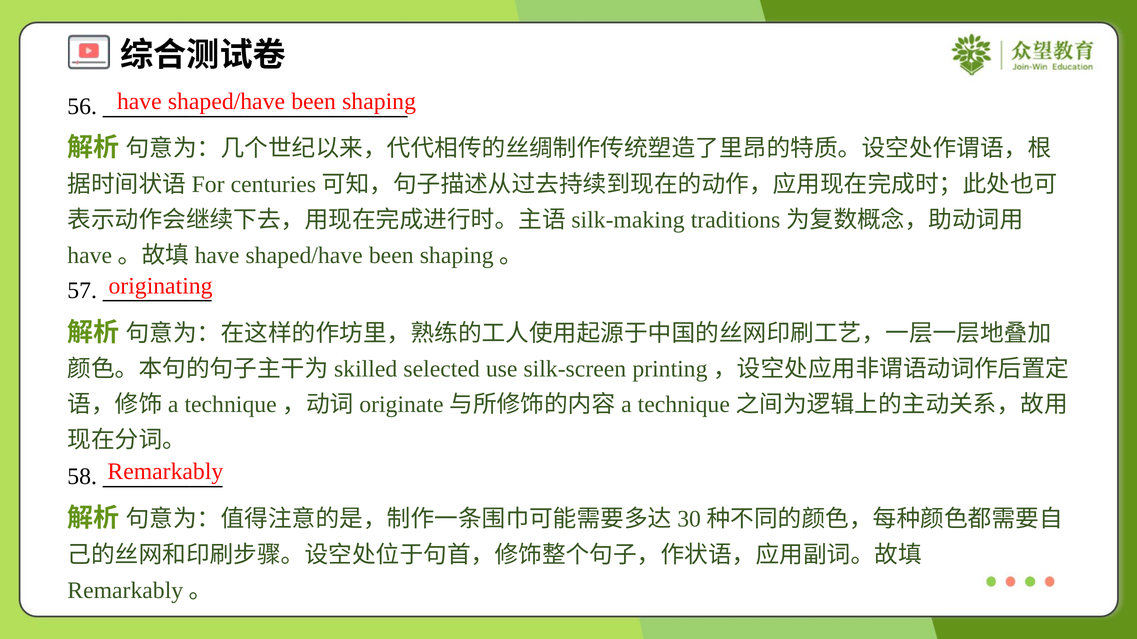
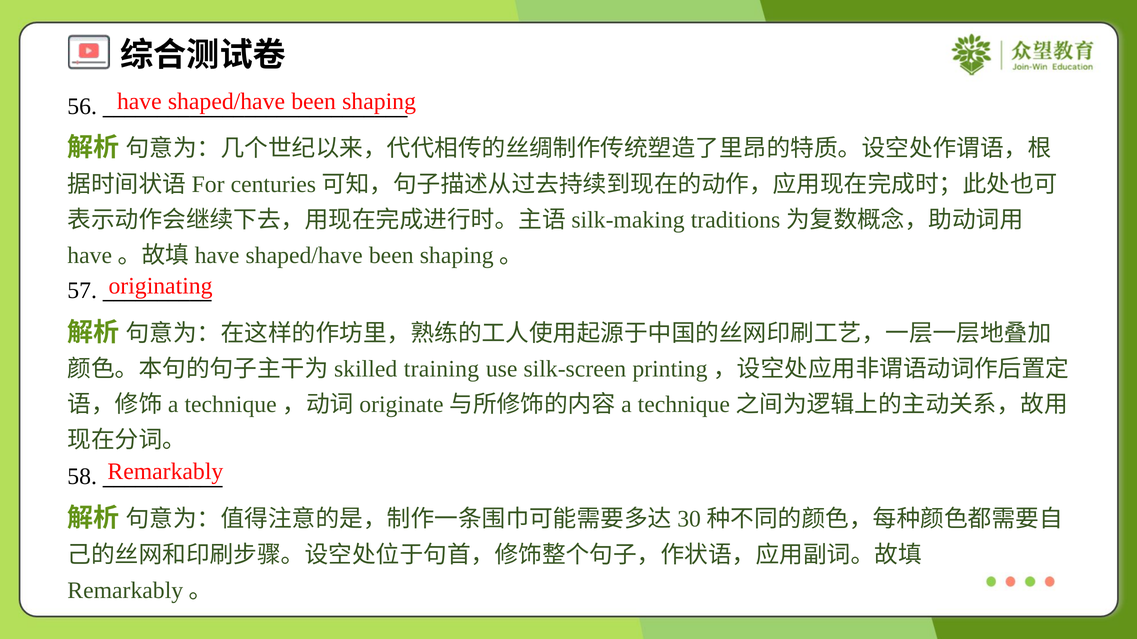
selected: selected -> training
